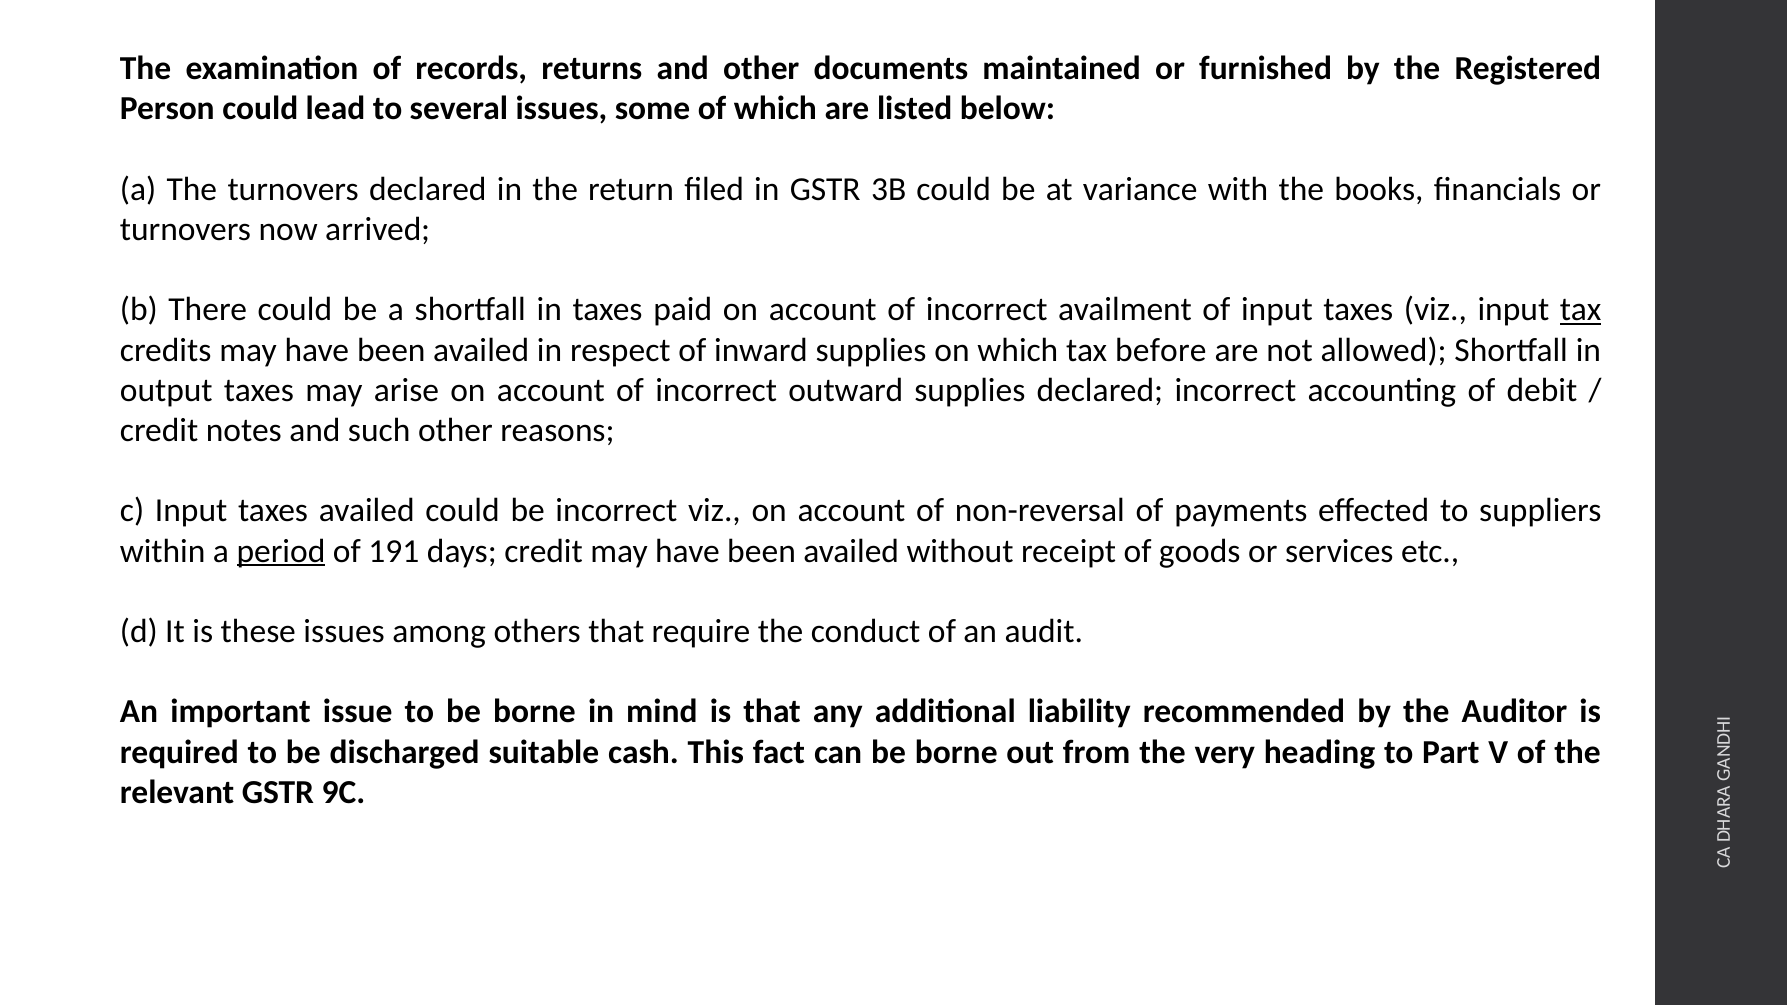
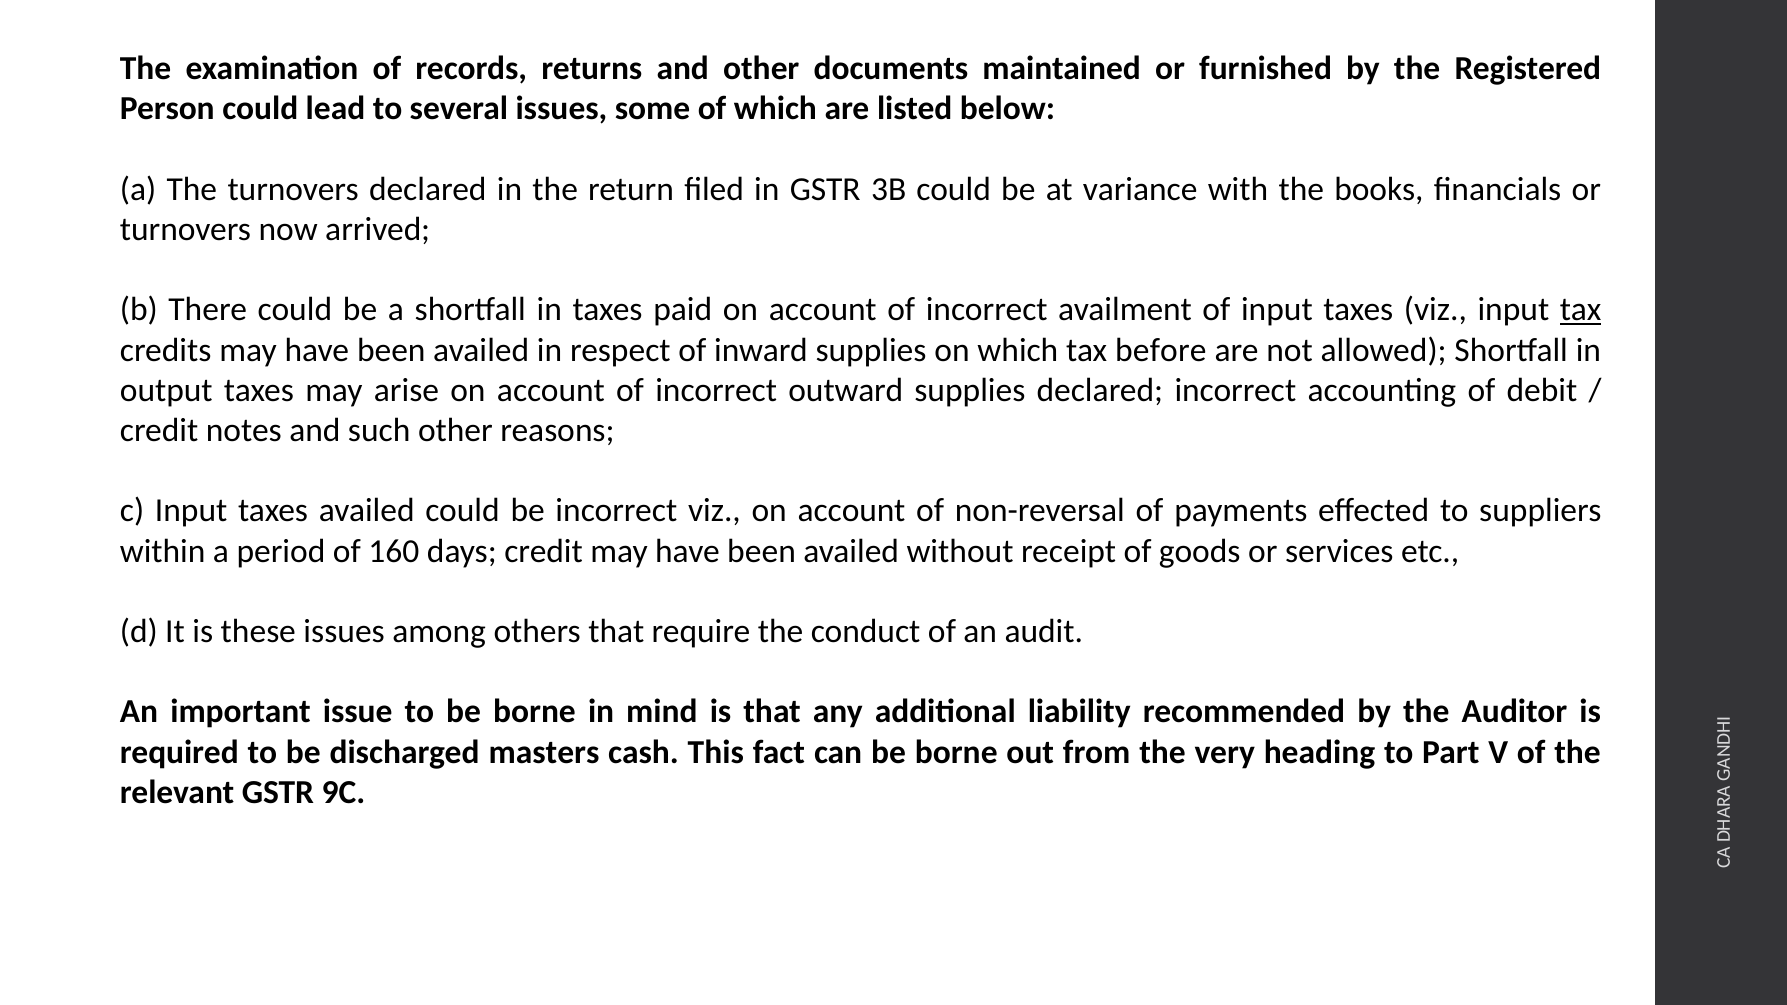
period underline: present -> none
191: 191 -> 160
suitable: suitable -> masters
